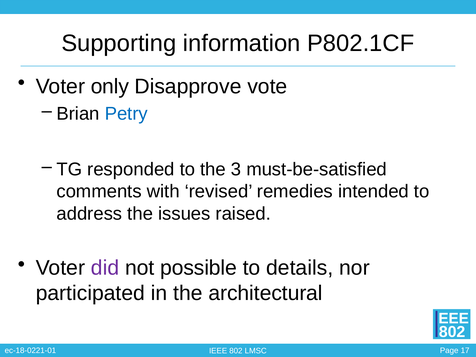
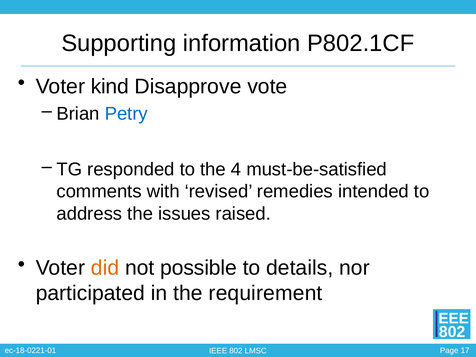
only: only -> kind
3: 3 -> 4
did colour: purple -> orange
architectural: architectural -> requirement
